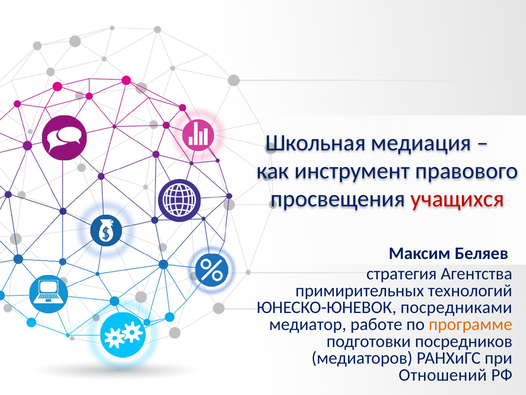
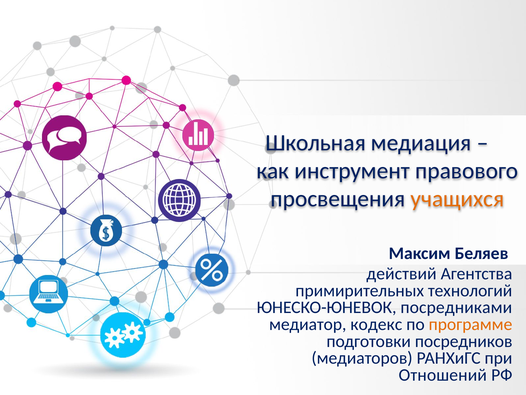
учащихся colour: red -> orange
стратегия: стратегия -> действий
работе: работе -> кодекс
